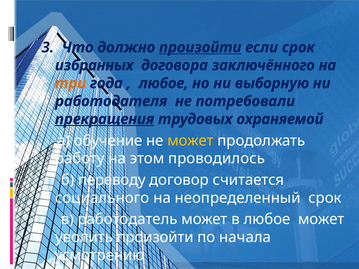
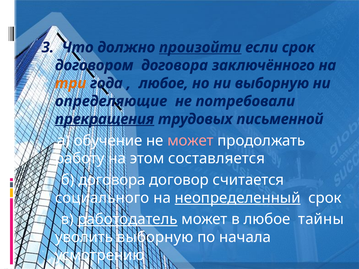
избранных: избранных -> договором
работодателя: работодателя -> определяющие
охраняемой: охраняемой -> письменной
может at (191, 141) colour: yellow -> pink
проводилось: проводилось -> составляется
б переводу: переводу -> договора
неопределенный underline: none -> present
работодатель underline: none -> present
любое может: может -> тайны
уволить произойти: произойти -> выборную
